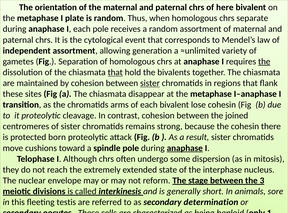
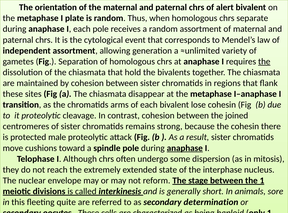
here: here -> alert
that at (115, 72) underline: present -> none
sister at (150, 83) underline: present -> none
born: born -> male
the 3: 3 -> 1
testis: testis -> quite
